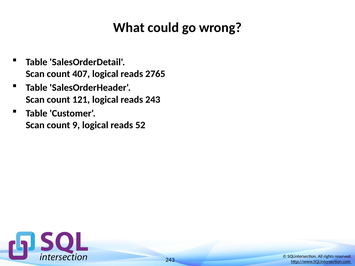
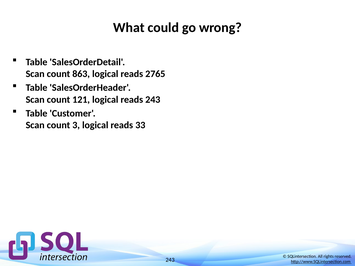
407: 407 -> 863
9: 9 -> 3
52: 52 -> 33
